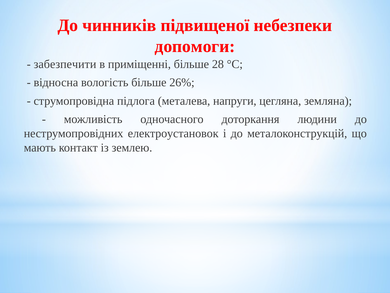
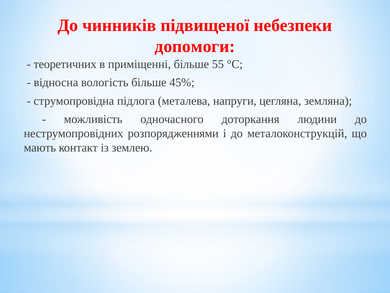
забезпечити: забезпечити -> теоретичних
28: 28 -> 55
26%: 26% -> 45%
електроустановок: електроустановок -> розпорядженнями
